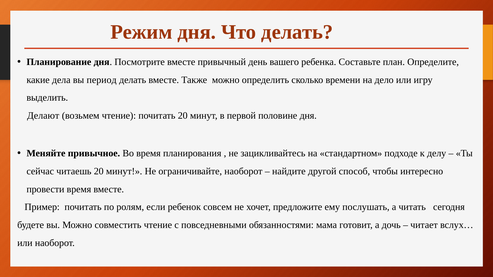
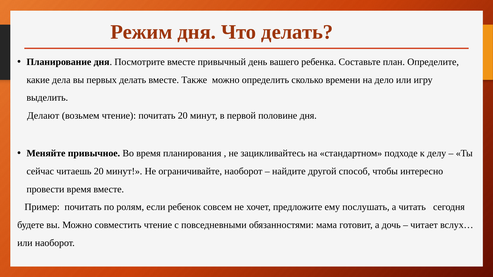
период: период -> первых
